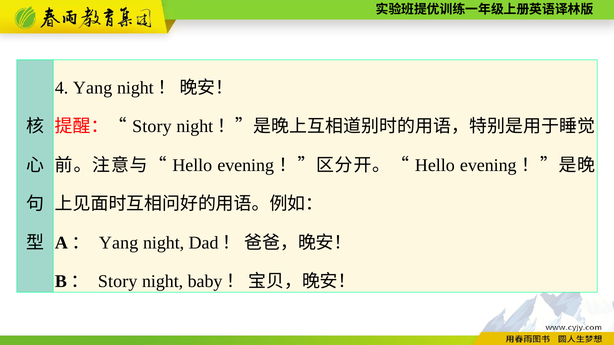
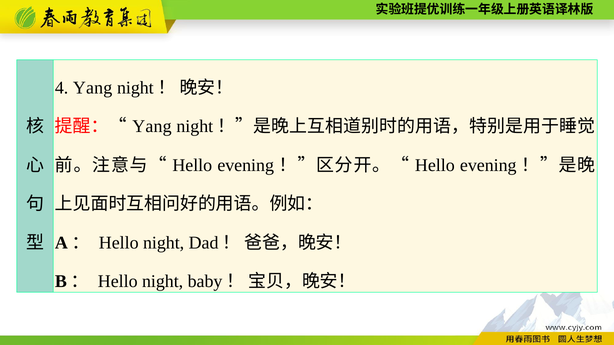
Story at (152, 127): Story -> Yang
Yang at (119, 243): Yang -> Hello
Story at (118, 282): Story -> Hello
